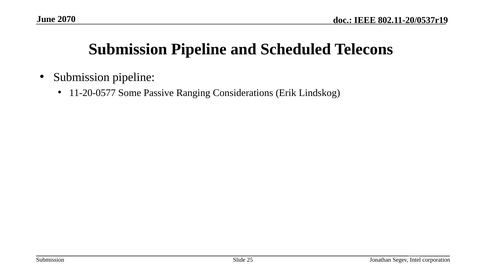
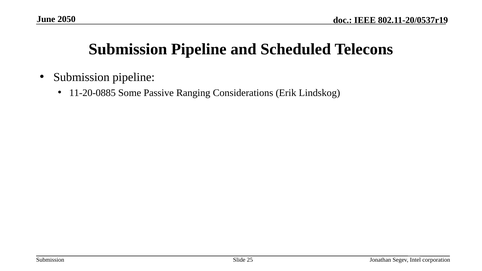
2070: 2070 -> 2050
11-20-0577: 11-20-0577 -> 11-20-0885
